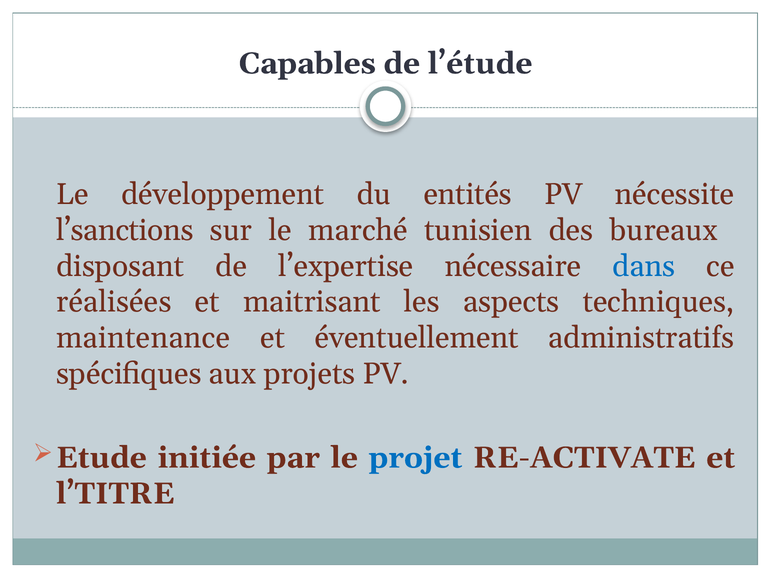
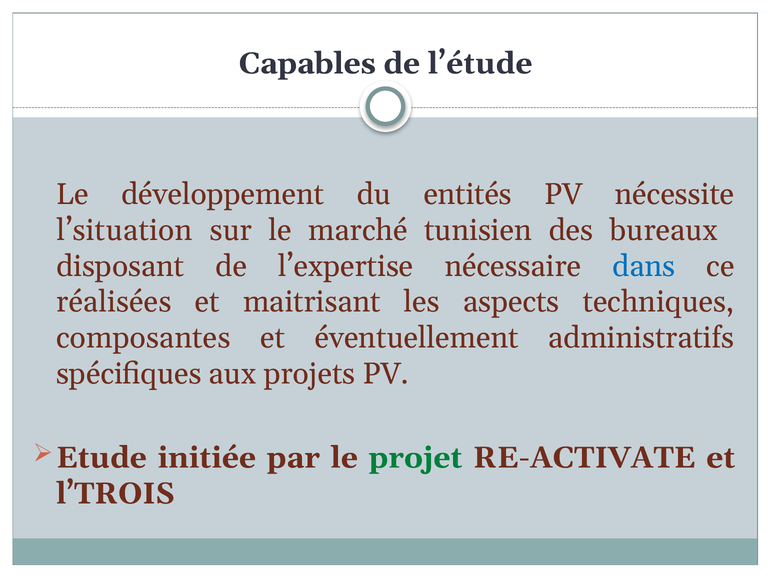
l’sanctions: l’sanctions -> l’situation
maintenance: maintenance -> composantes
projet colour: blue -> green
l’TITRE: l’TITRE -> l’TROIS
